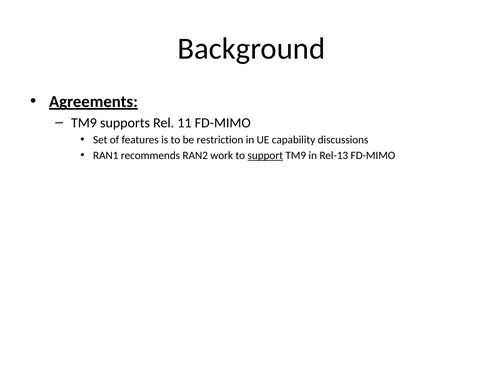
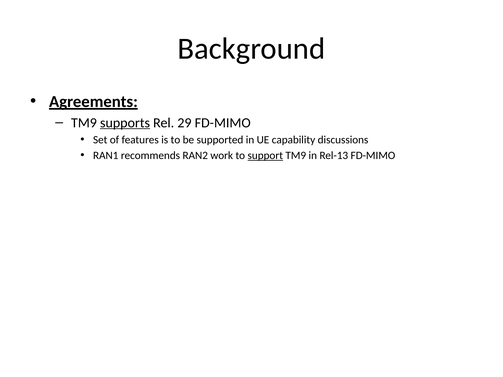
supports underline: none -> present
11: 11 -> 29
restriction: restriction -> supported
